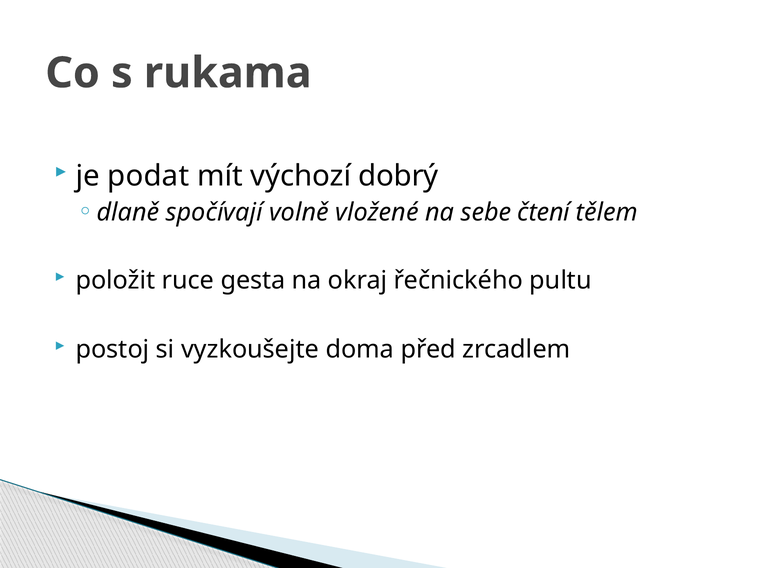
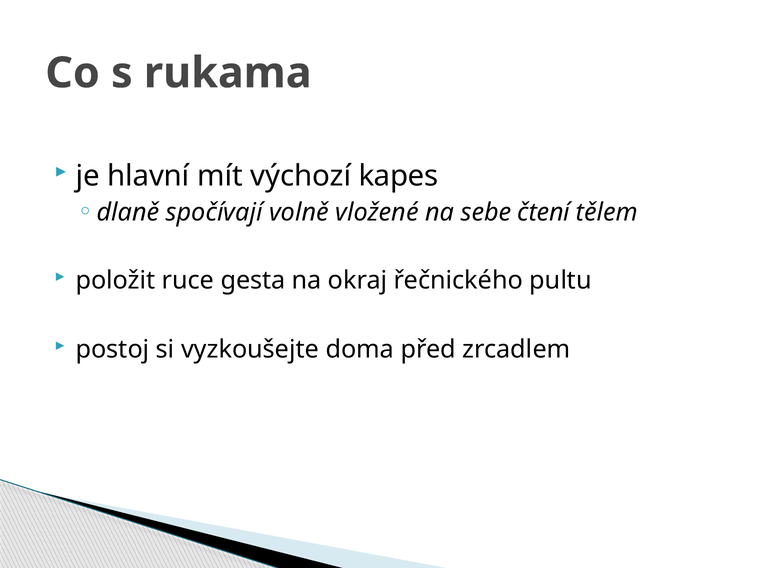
podat: podat -> hlavní
dobrý: dobrý -> kapes
